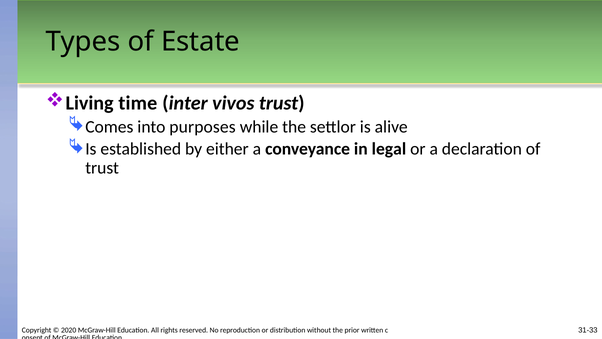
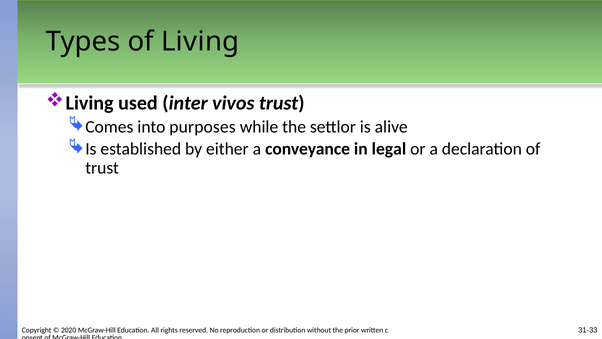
of Estate: Estate -> Living
time: time -> used
